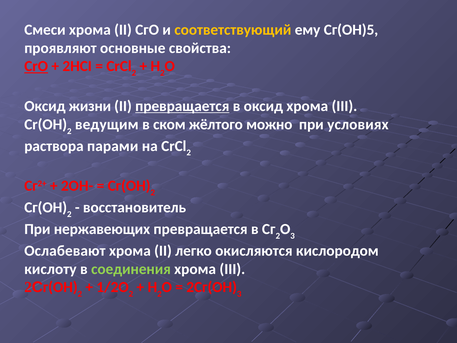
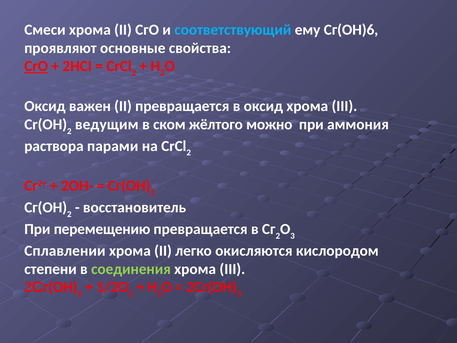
соответствующий colour: yellow -> light blue
Сг(ОН)5: Сг(ОН)5 -> Сг(ОН)6
жизни: жизни -> важен
превращается at (182, 106) underline: present -> none
условиях: условиях -> аммония
нержавеющих: нержавеющих -> перемещению
Ослабевают: Ослабевают -> Сплавлении
кислоту: кислоту -> степени
